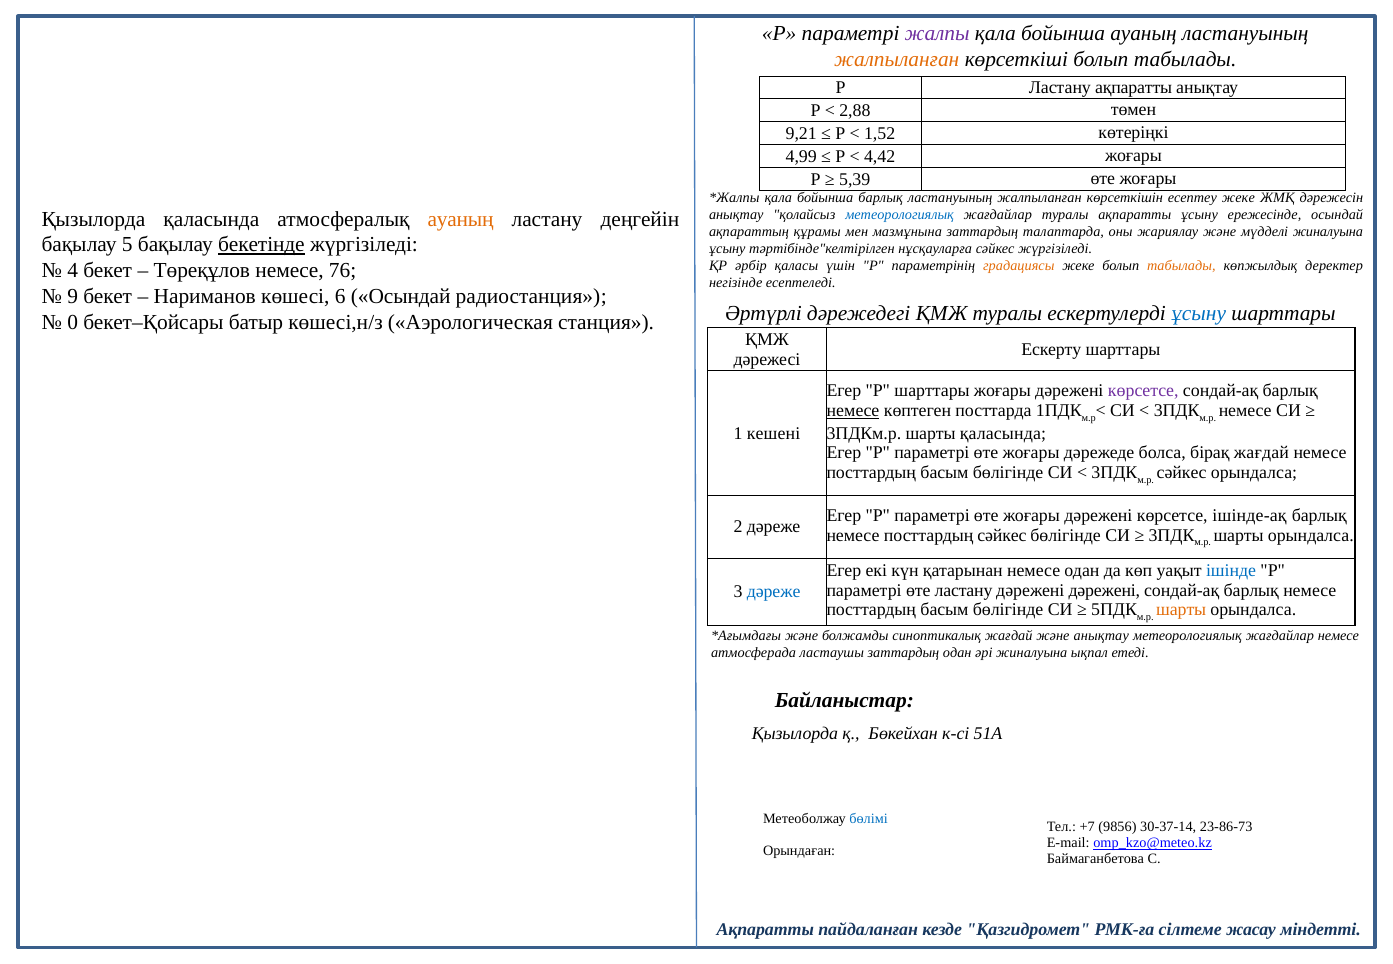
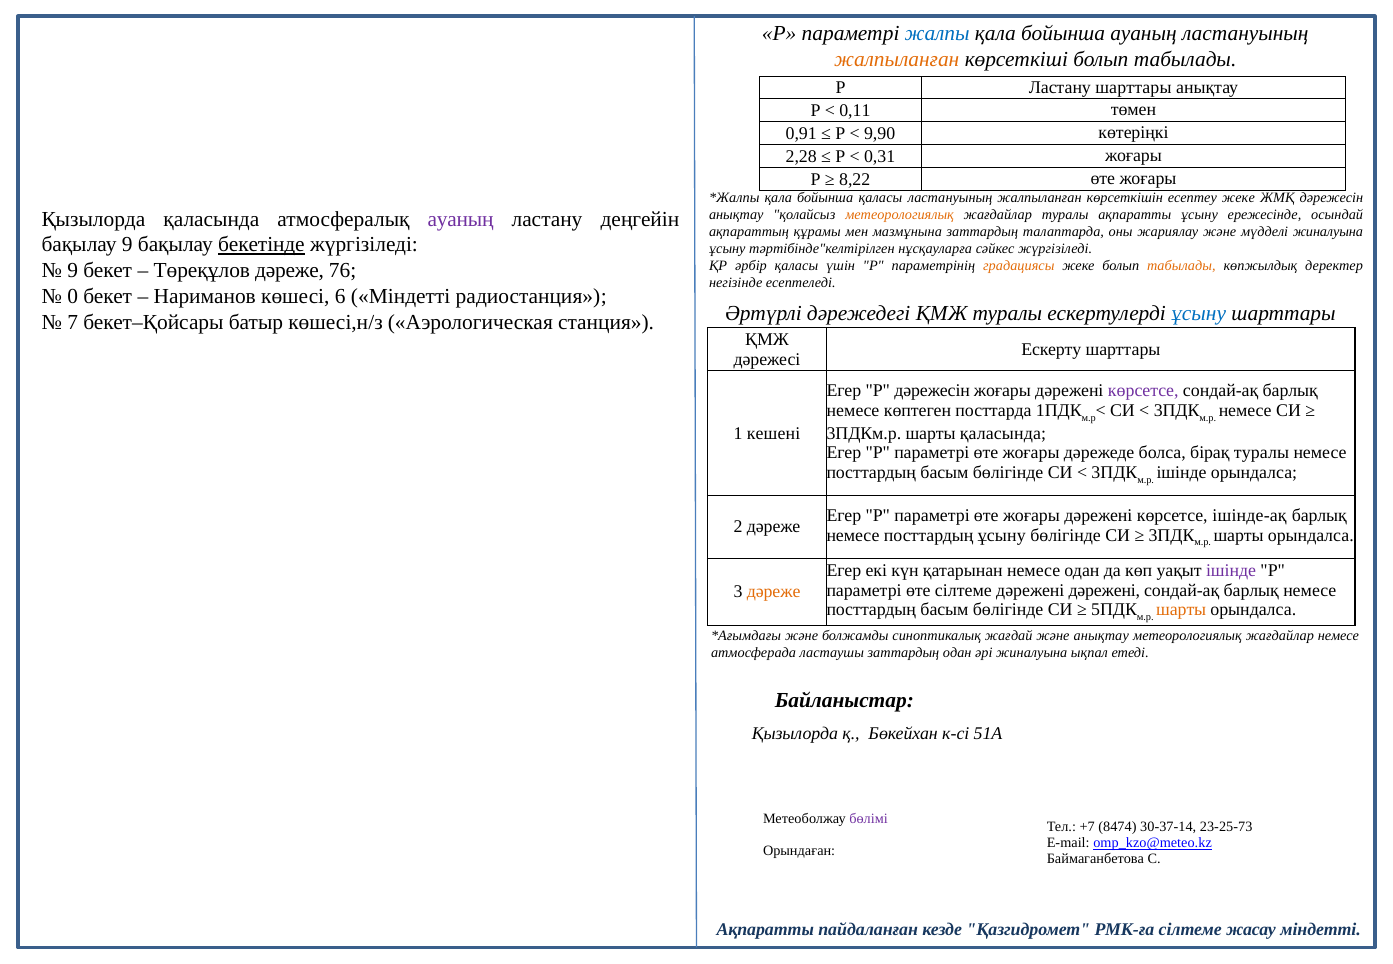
жалпы colour: purple -> blue
Ластану ақпаратты: ақпаратты -> шарттары
2,88: 2,88 -> 0,11
9,21: 9,21 -> 0,91
1,52: 1,52 -> 9,90
4,99: 4,99 -> 2,28
4,42: 4,42 -> 0,31
5,39: 5,39 -> 8,22
бойынша барлық: барлық -> қаласы
метеорологиялық at (900, 215) colour: blue -> orange
ауаның at (461, 219) colour: orange -> purple
бақылау 5: 5 -> 9
4 at (73, 271): 4 -> 9
Төреқұлов немесе: немесе -> дәреже
9: 9 -> 0
6 Осындай: Осындай -> Міндетті
0: 0 -> 7
Р шарттары: шарттары -> дәрежесін
немесе at (853, 411) underline: present -> none
бірақ жағдай: жағдай -> туралы
сәйкес at (1182, 473): сәйкес -> ішінде
посттардың сәйкес: сәйкес -> ұсыну
ішінде at (1231, 571) colour: blue -> purple
өте ластану: ластану -> сілтеме
дәреже at (774, 592) colour: blue -> orange
бөлімі colour: blue -> purple
9856: 9856 -> 8474
23-86-73: 23-86-73 -> 23-25-73
